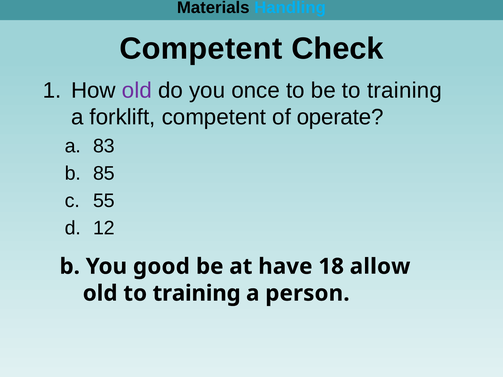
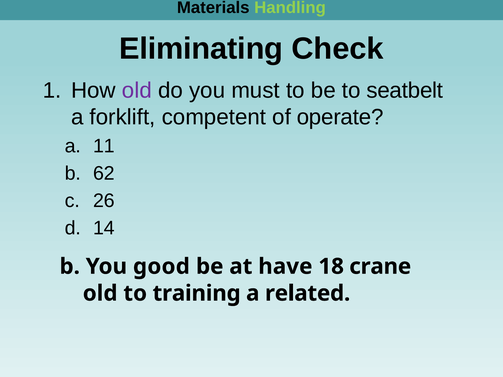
Handling colour: light blue -> light green
Competent at (201, 49): Competent -> Eliminating
once: once -> must
be to training: training -> seatbelt
83: 83 -> 11
85: 85 -> 62
55: 55 -> 26
12: 12 -> 14
allow: allow -> crane
person: person -> related
